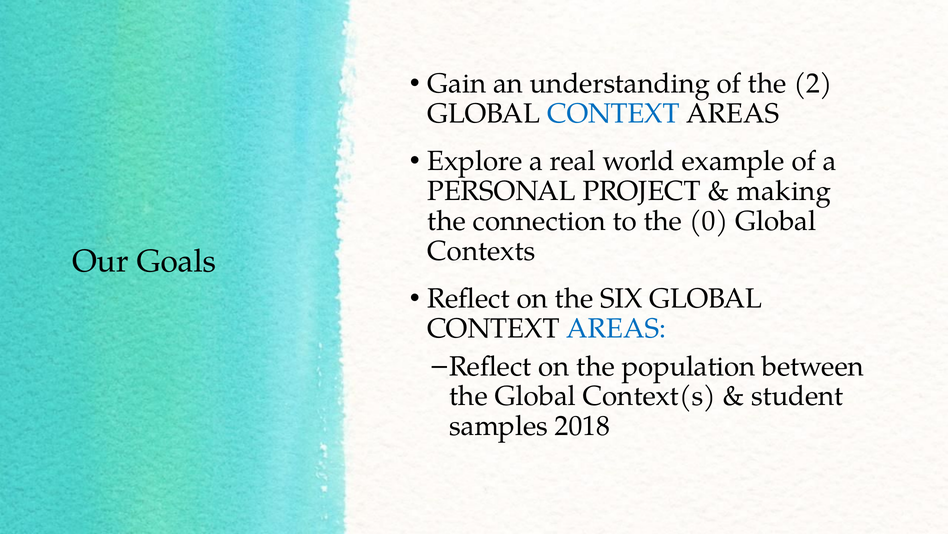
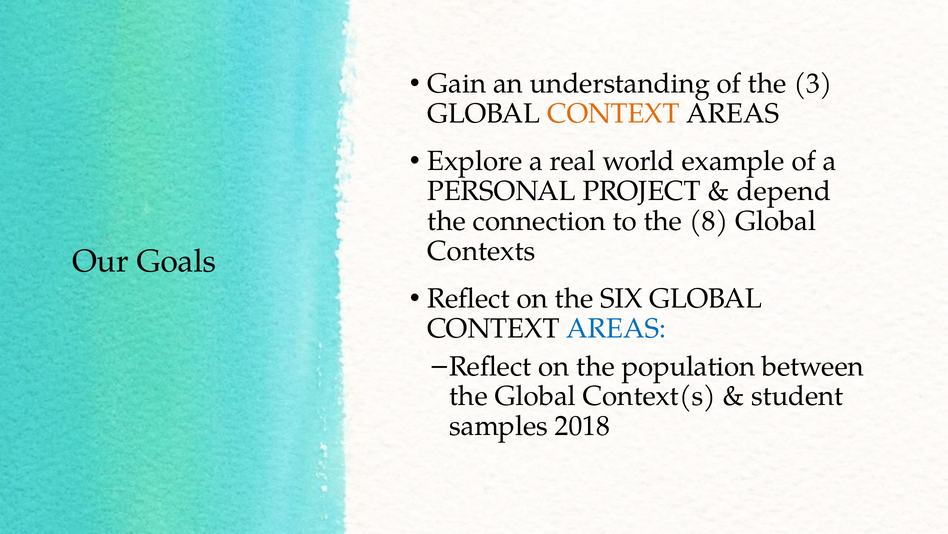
2: 2 -> 3
CONTEXT at (613, 113) colour: blue -> orange
making: making -> depend
0: 0 -> 8
